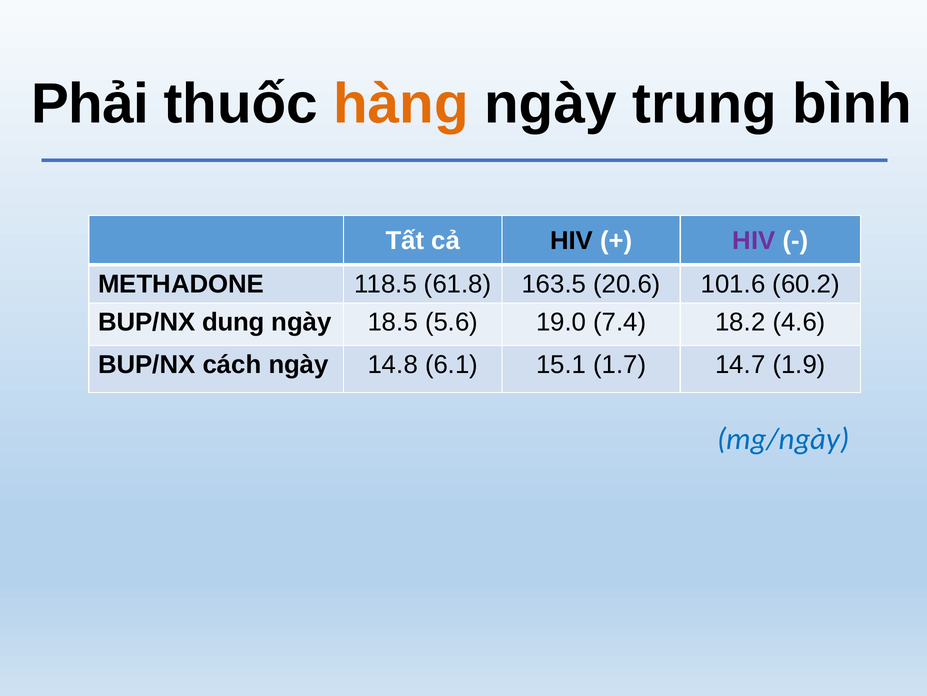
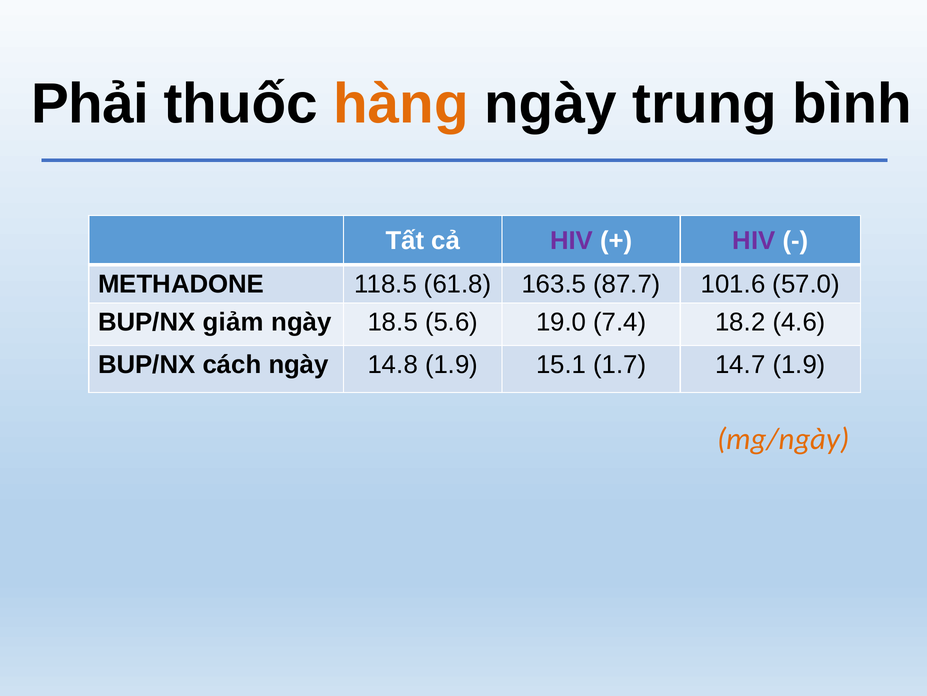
HIV at (571, 240) colour: black -> purple
20.6: 20.6 -> 87.7
60.2: 60.2 -> 57.0
dung: dung -> giảm
14.8 6.1: 6.1 -> 1.9
mg/ngày colour: blue -> orange
